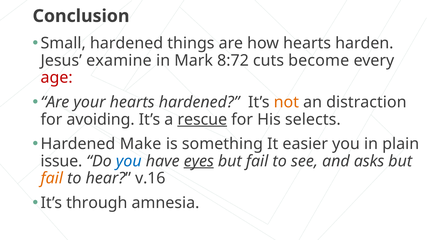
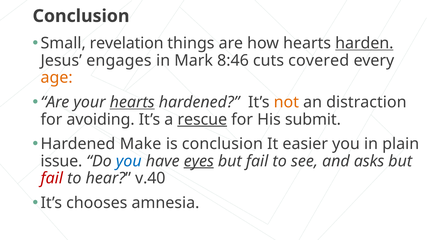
Small hardened: hardened -> revelation
harden underline: none -> present
examine: examine -> engages
8:72: 8:72 -> 8:46
become: become -> covered
age colour: red -> orange
hearts at (132, 102) underline: none -> present
selects: selects -> submit
is something: something -> conclusion
fail at (52, 179) colour: orange -> red
v.16: v.16 -> v.40
through: through -> chooses
